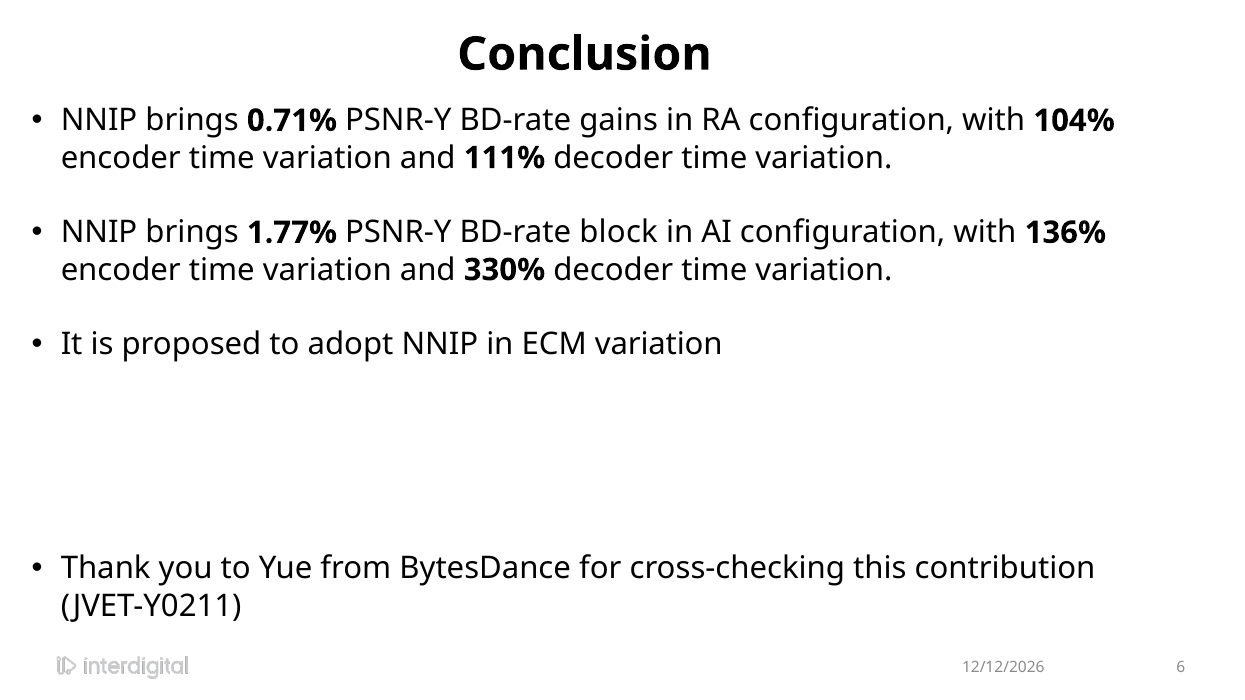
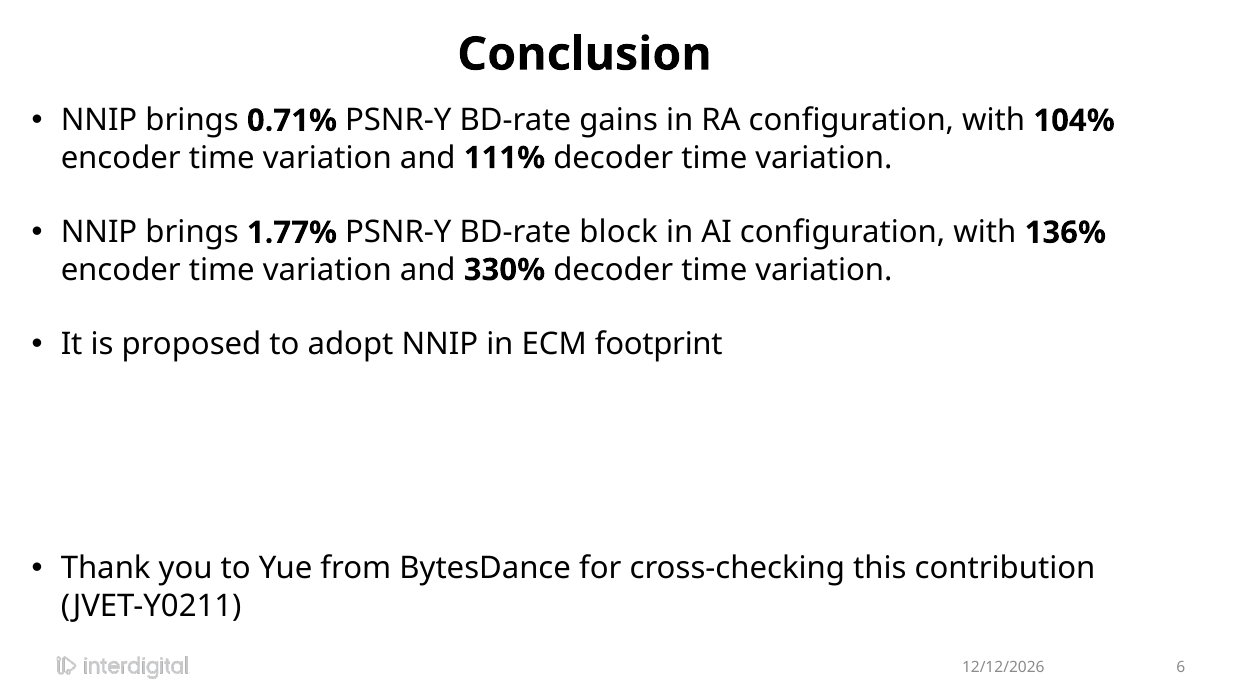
ECM variation: variation -> footprint
